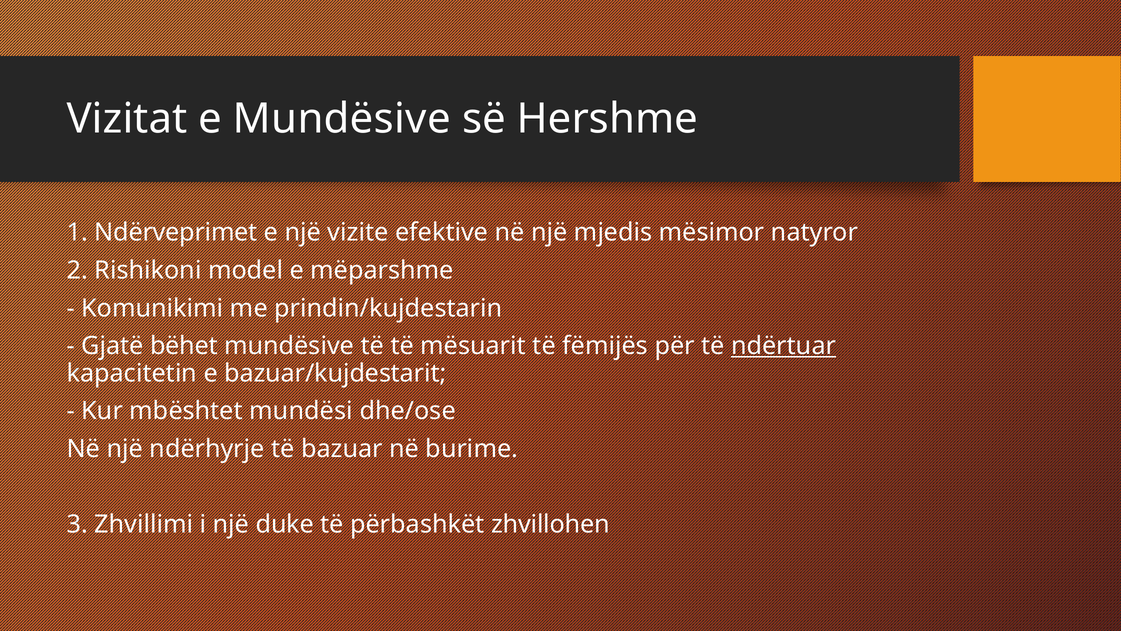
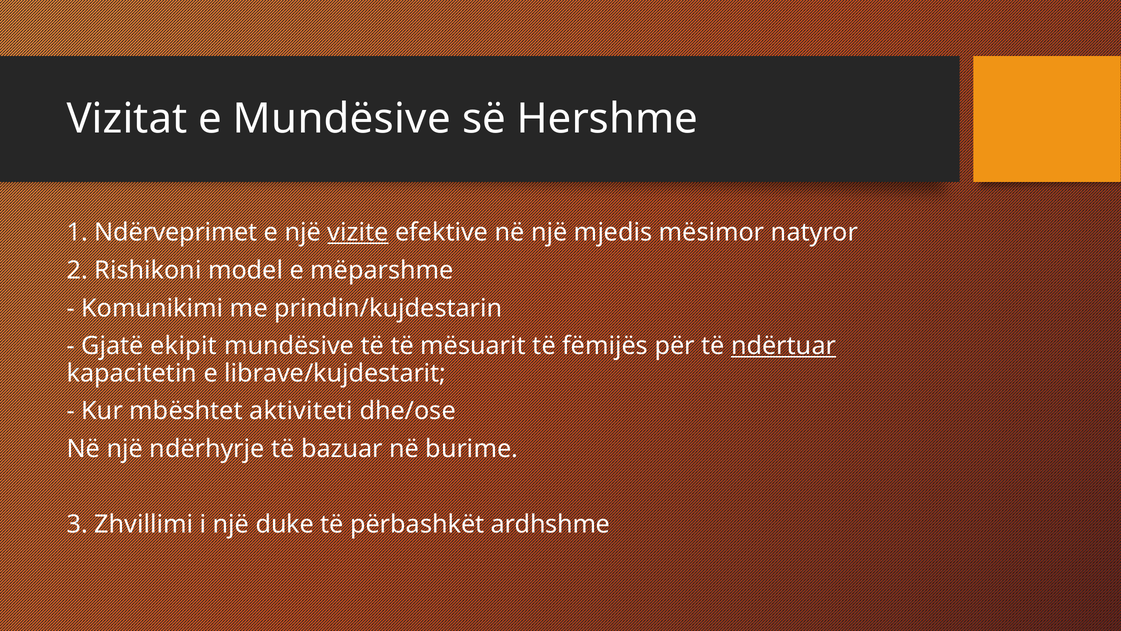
vizite underline: none -> present
bëhet: bëhet -> ekipit
bazuar/kujdestarit: bazuar/kujdestarit -> librave/kujdestarit
mundësi: mundësi -> aktiviteti
zhvillohen: zhvillohen -> ardhshme
